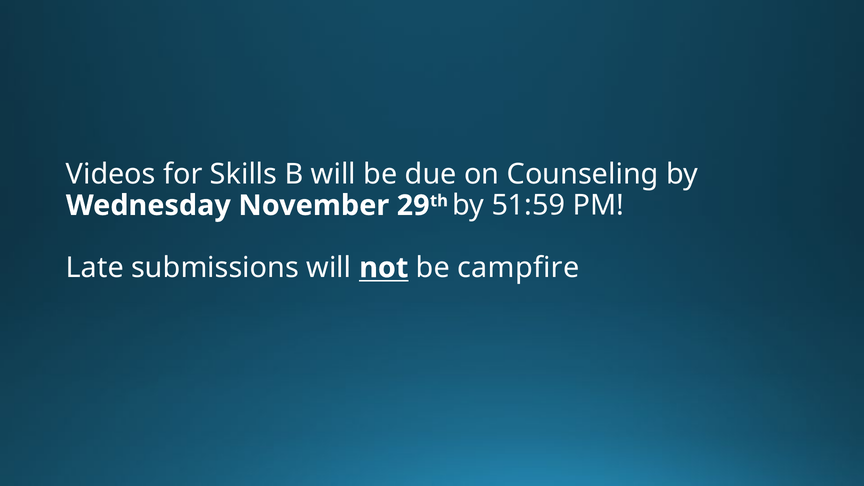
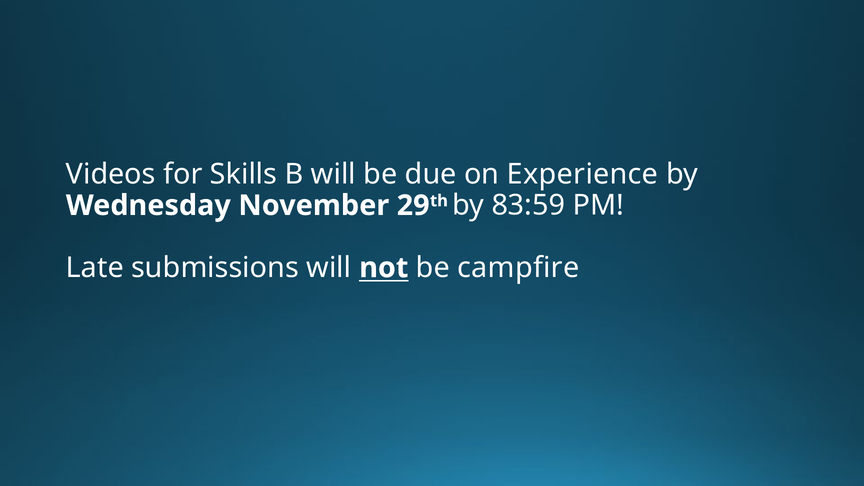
Counseling: Counseling -> Experience
51:59: 51:59 -> 83:59
